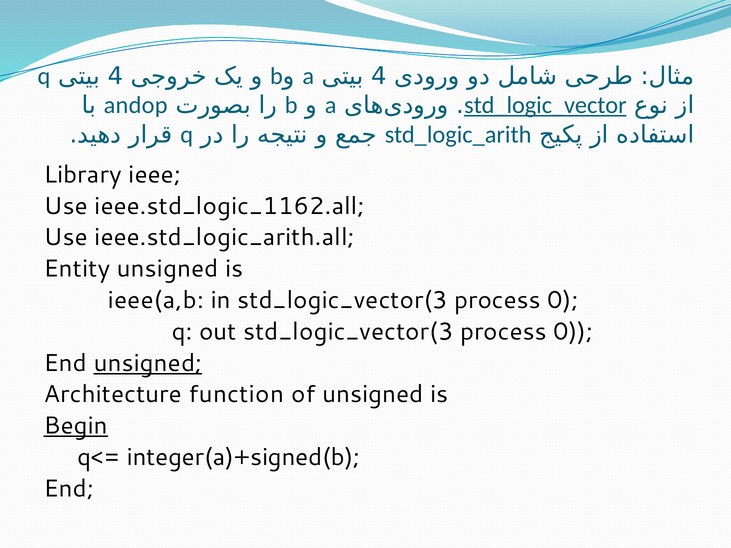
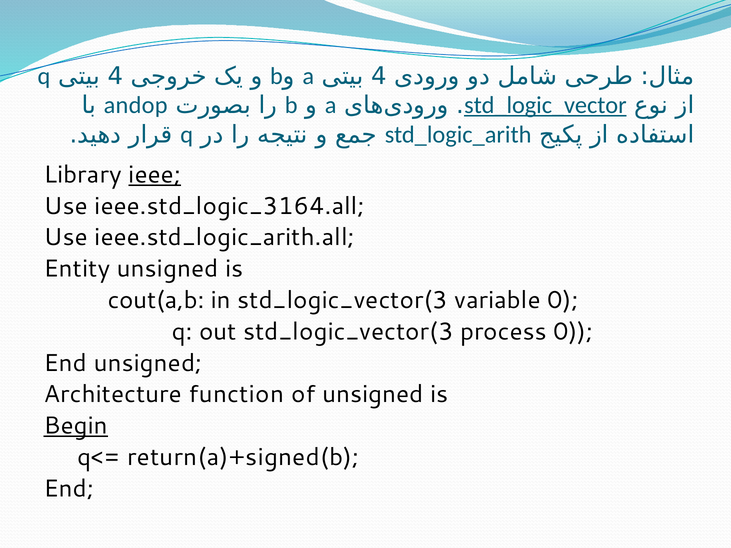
ieee underline: none -> present
ieee.std_logic_1162.all: ieee.std_logic_1162.all -> ieee.std_logic_3164.all
ieee(a,b: ieee(a,b -> cout(a,b
in std_logic_vector(3 process: process -> variable
unsigned at (148, 363) underline: present -> none
integer(a)+signed(b: integer(a)+signed(b -> return(a)+signed(b
